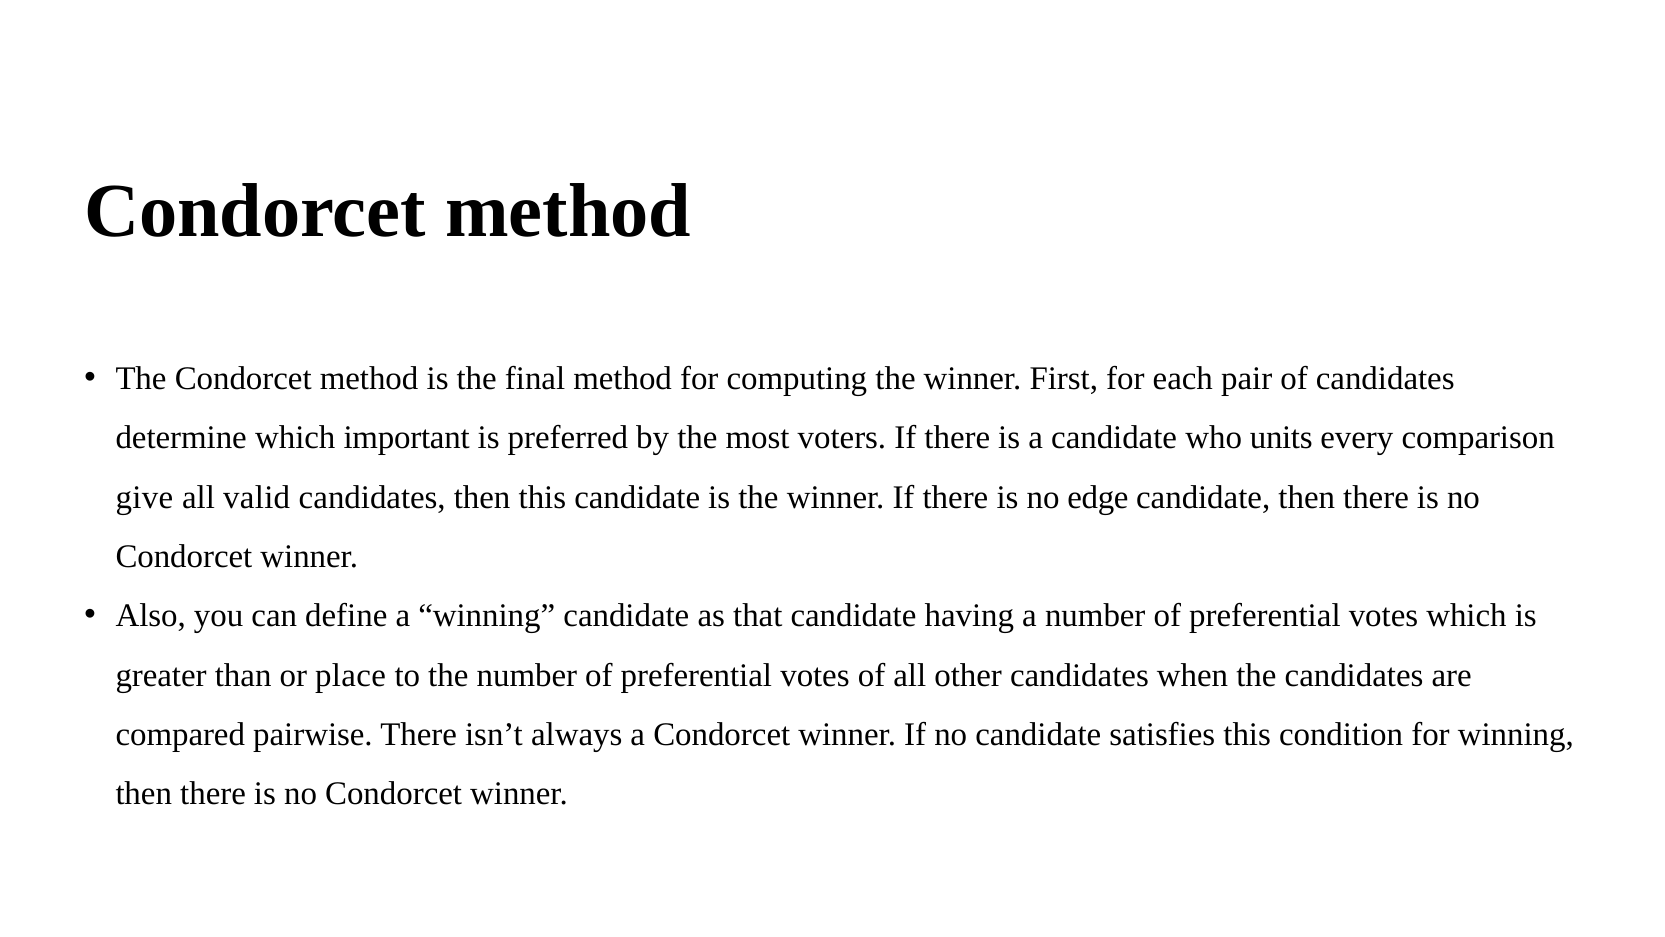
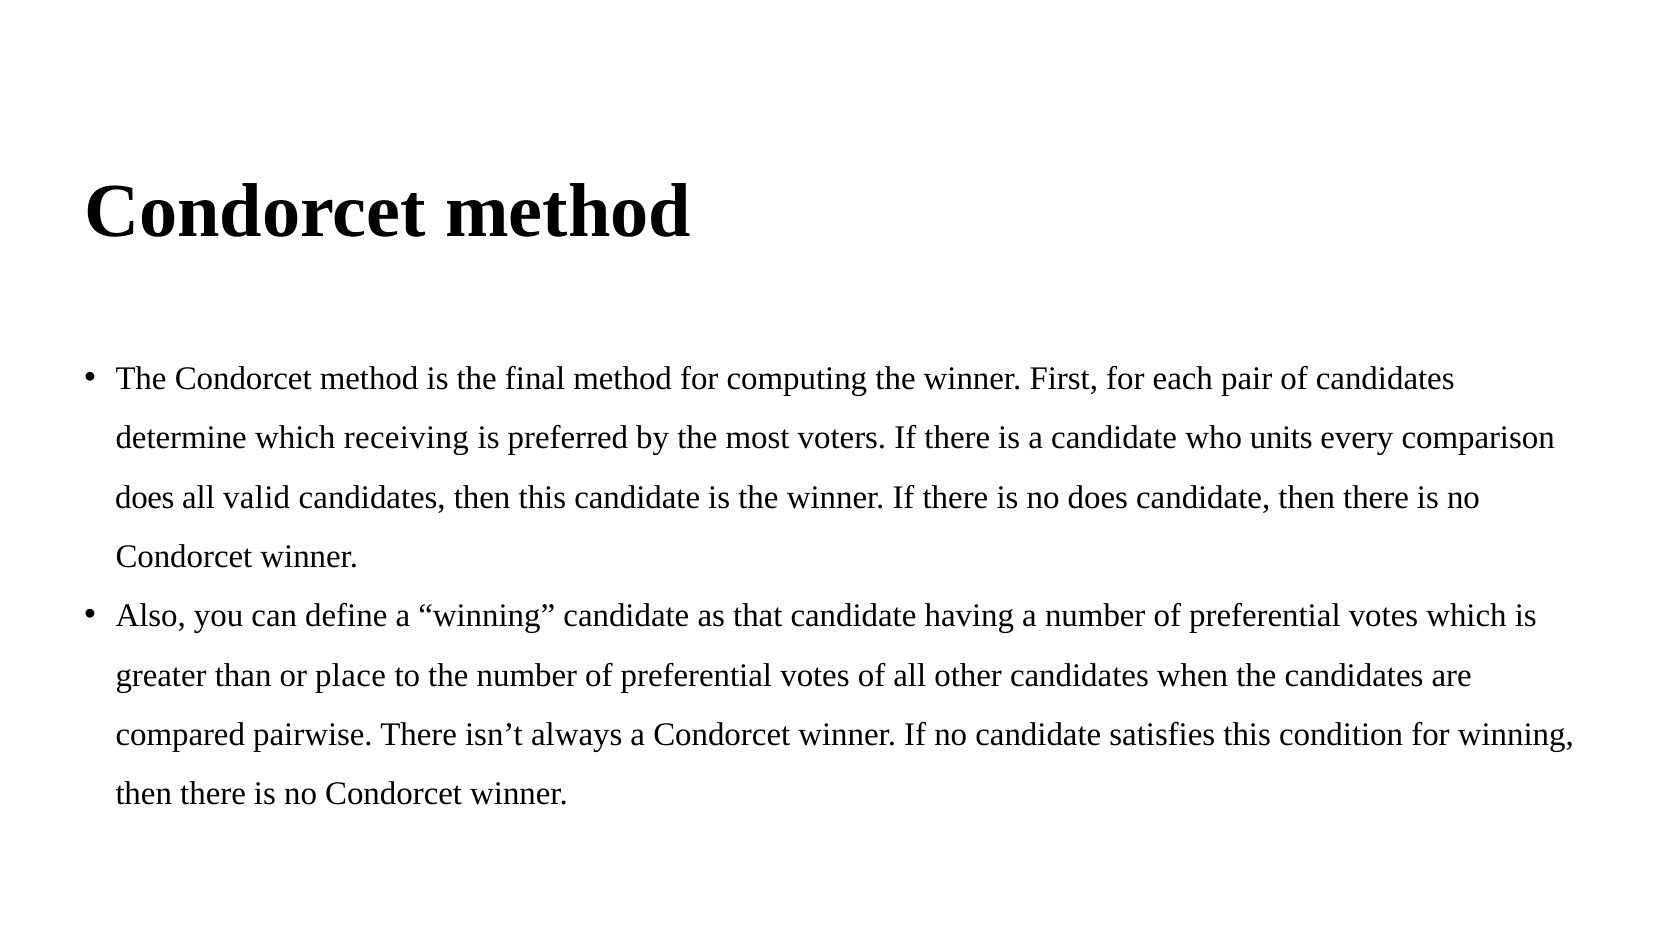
important: important -> receiving
give at (145, 497): give -> does
no edge: edge -> does
